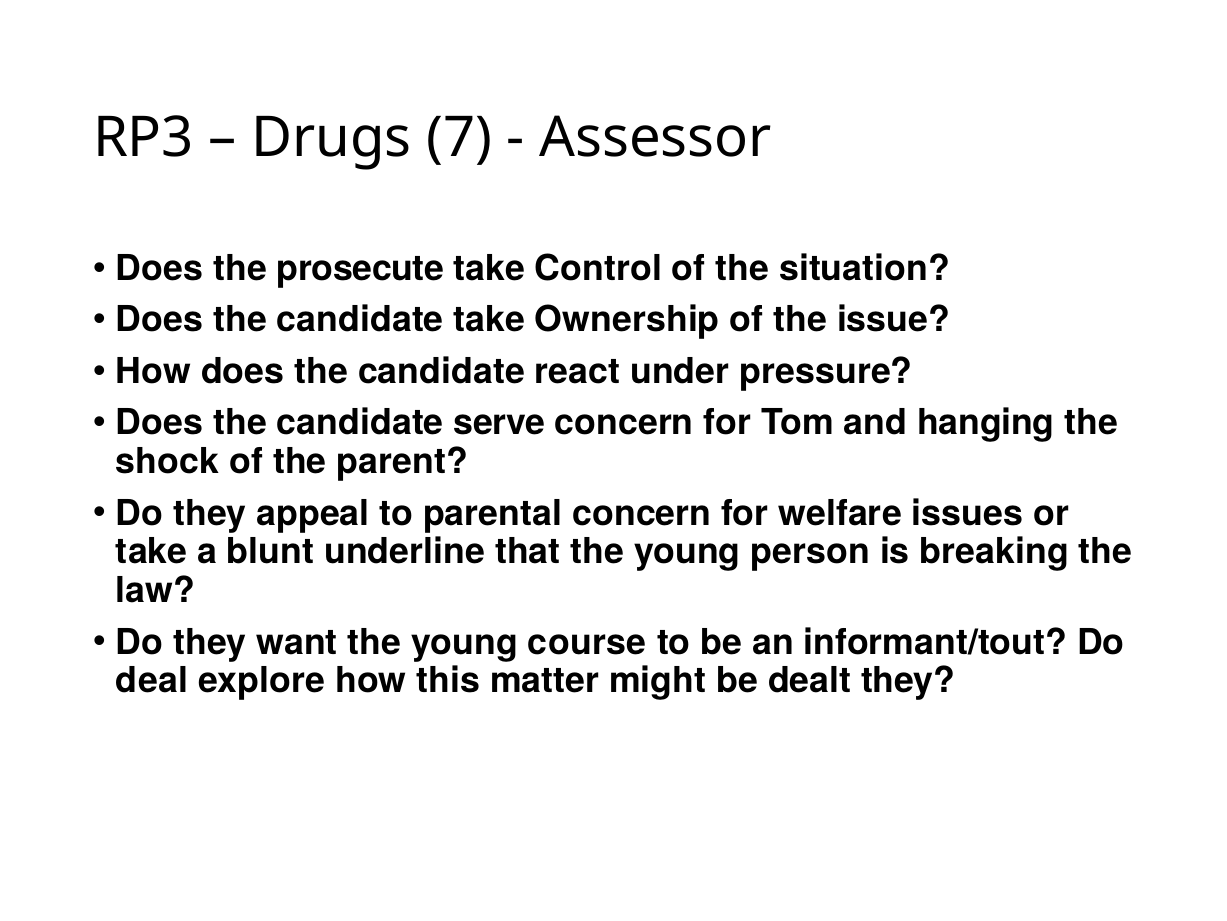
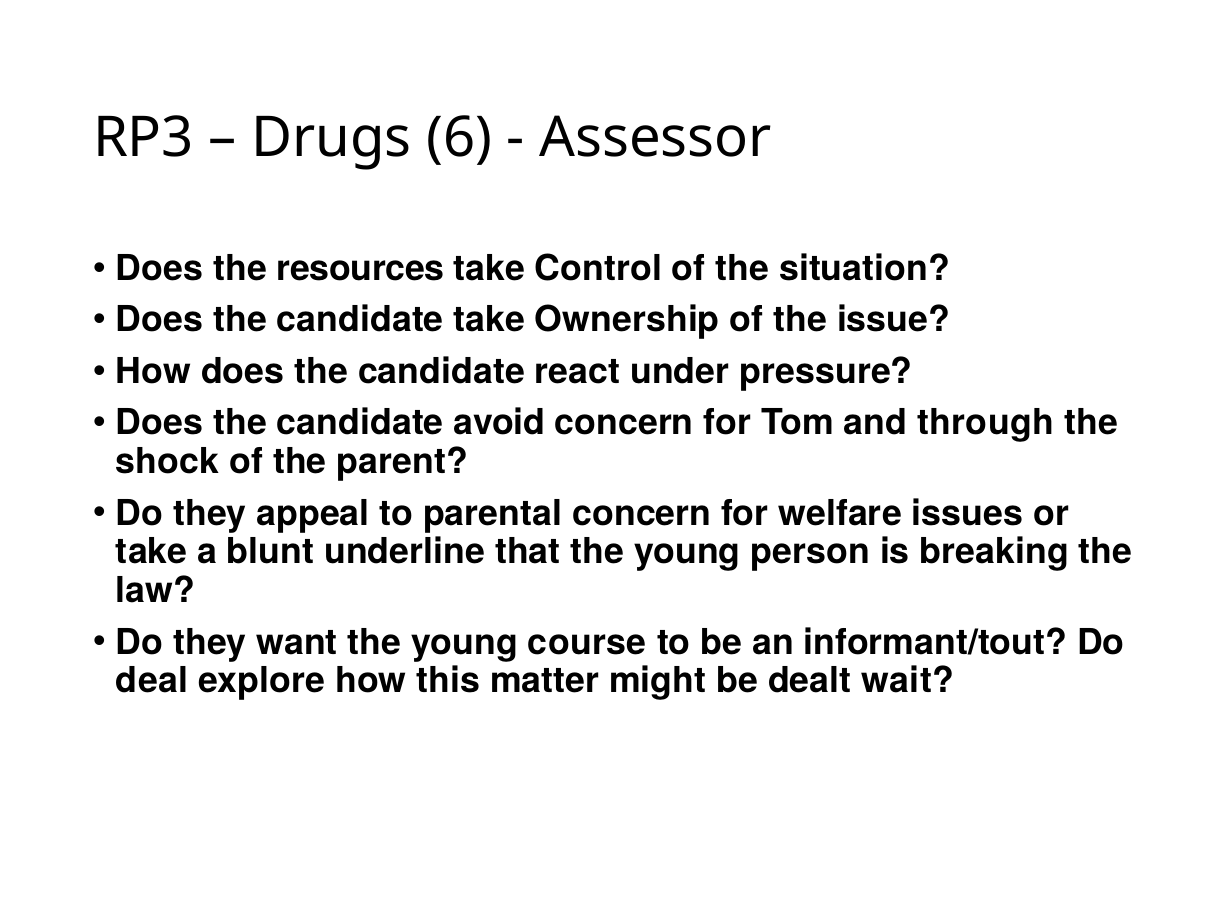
7: 7 -> 6
prosecute: prosecute -> resources
serve: serve -> avoid
hanging: hanging -> through
dealt they: they -> wait
